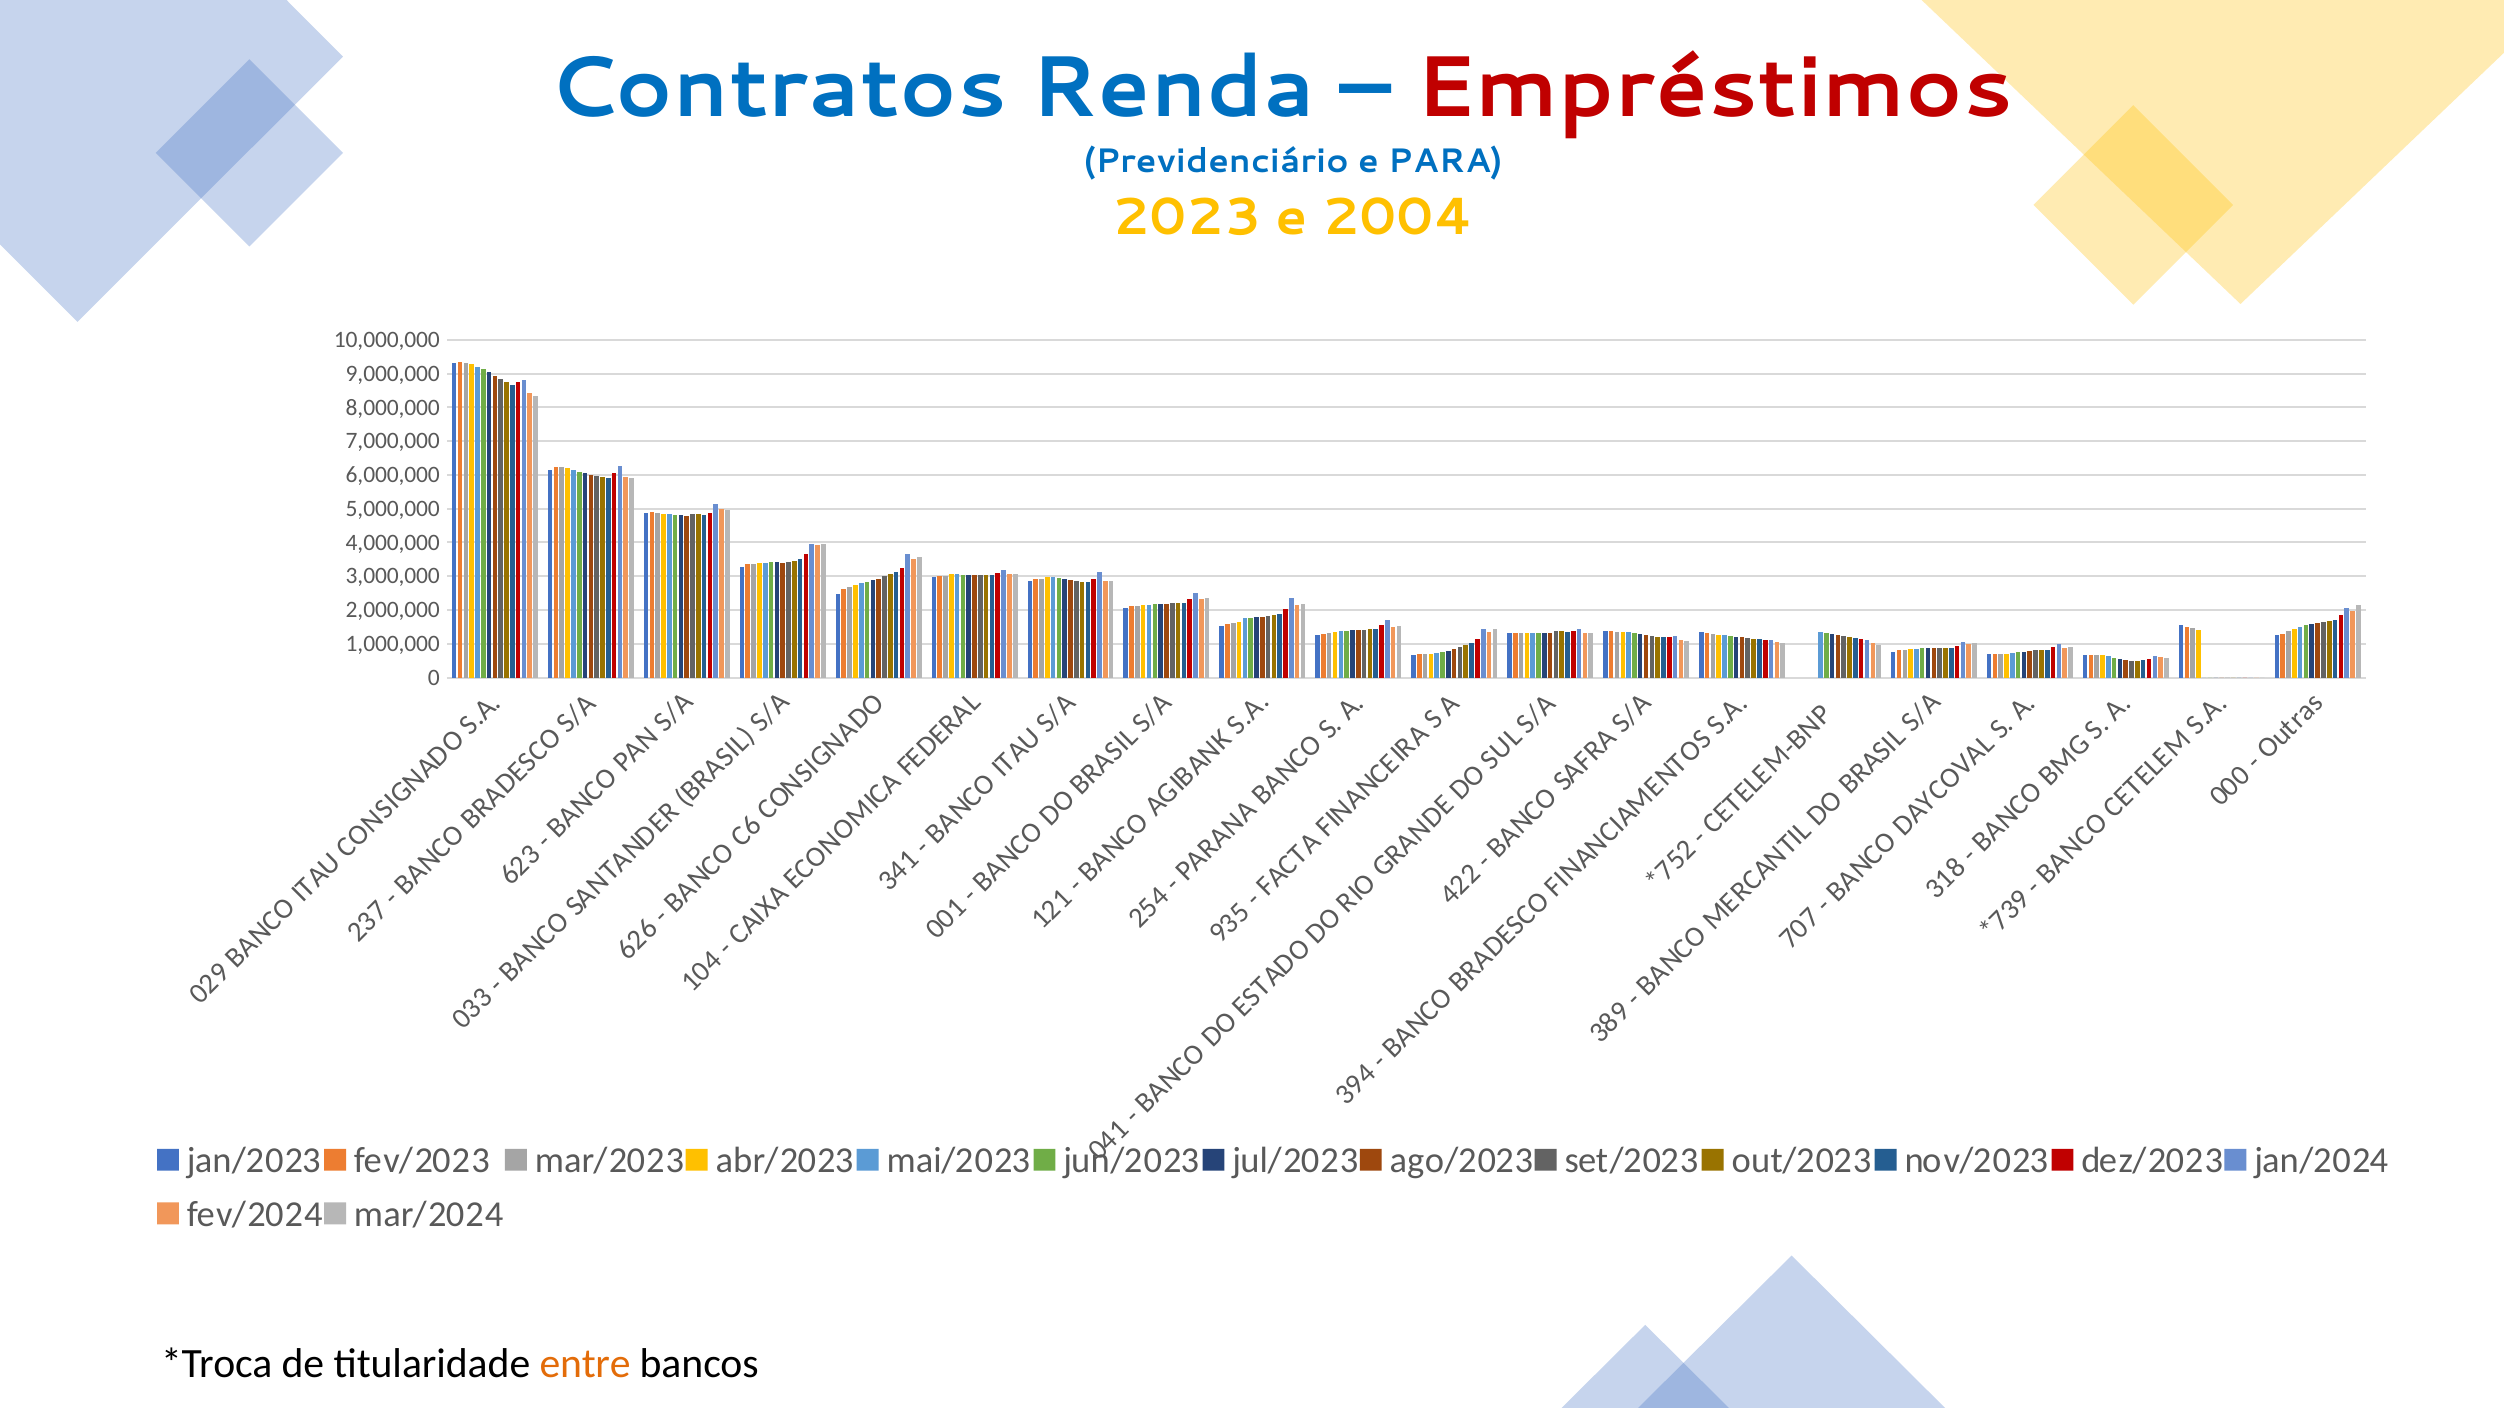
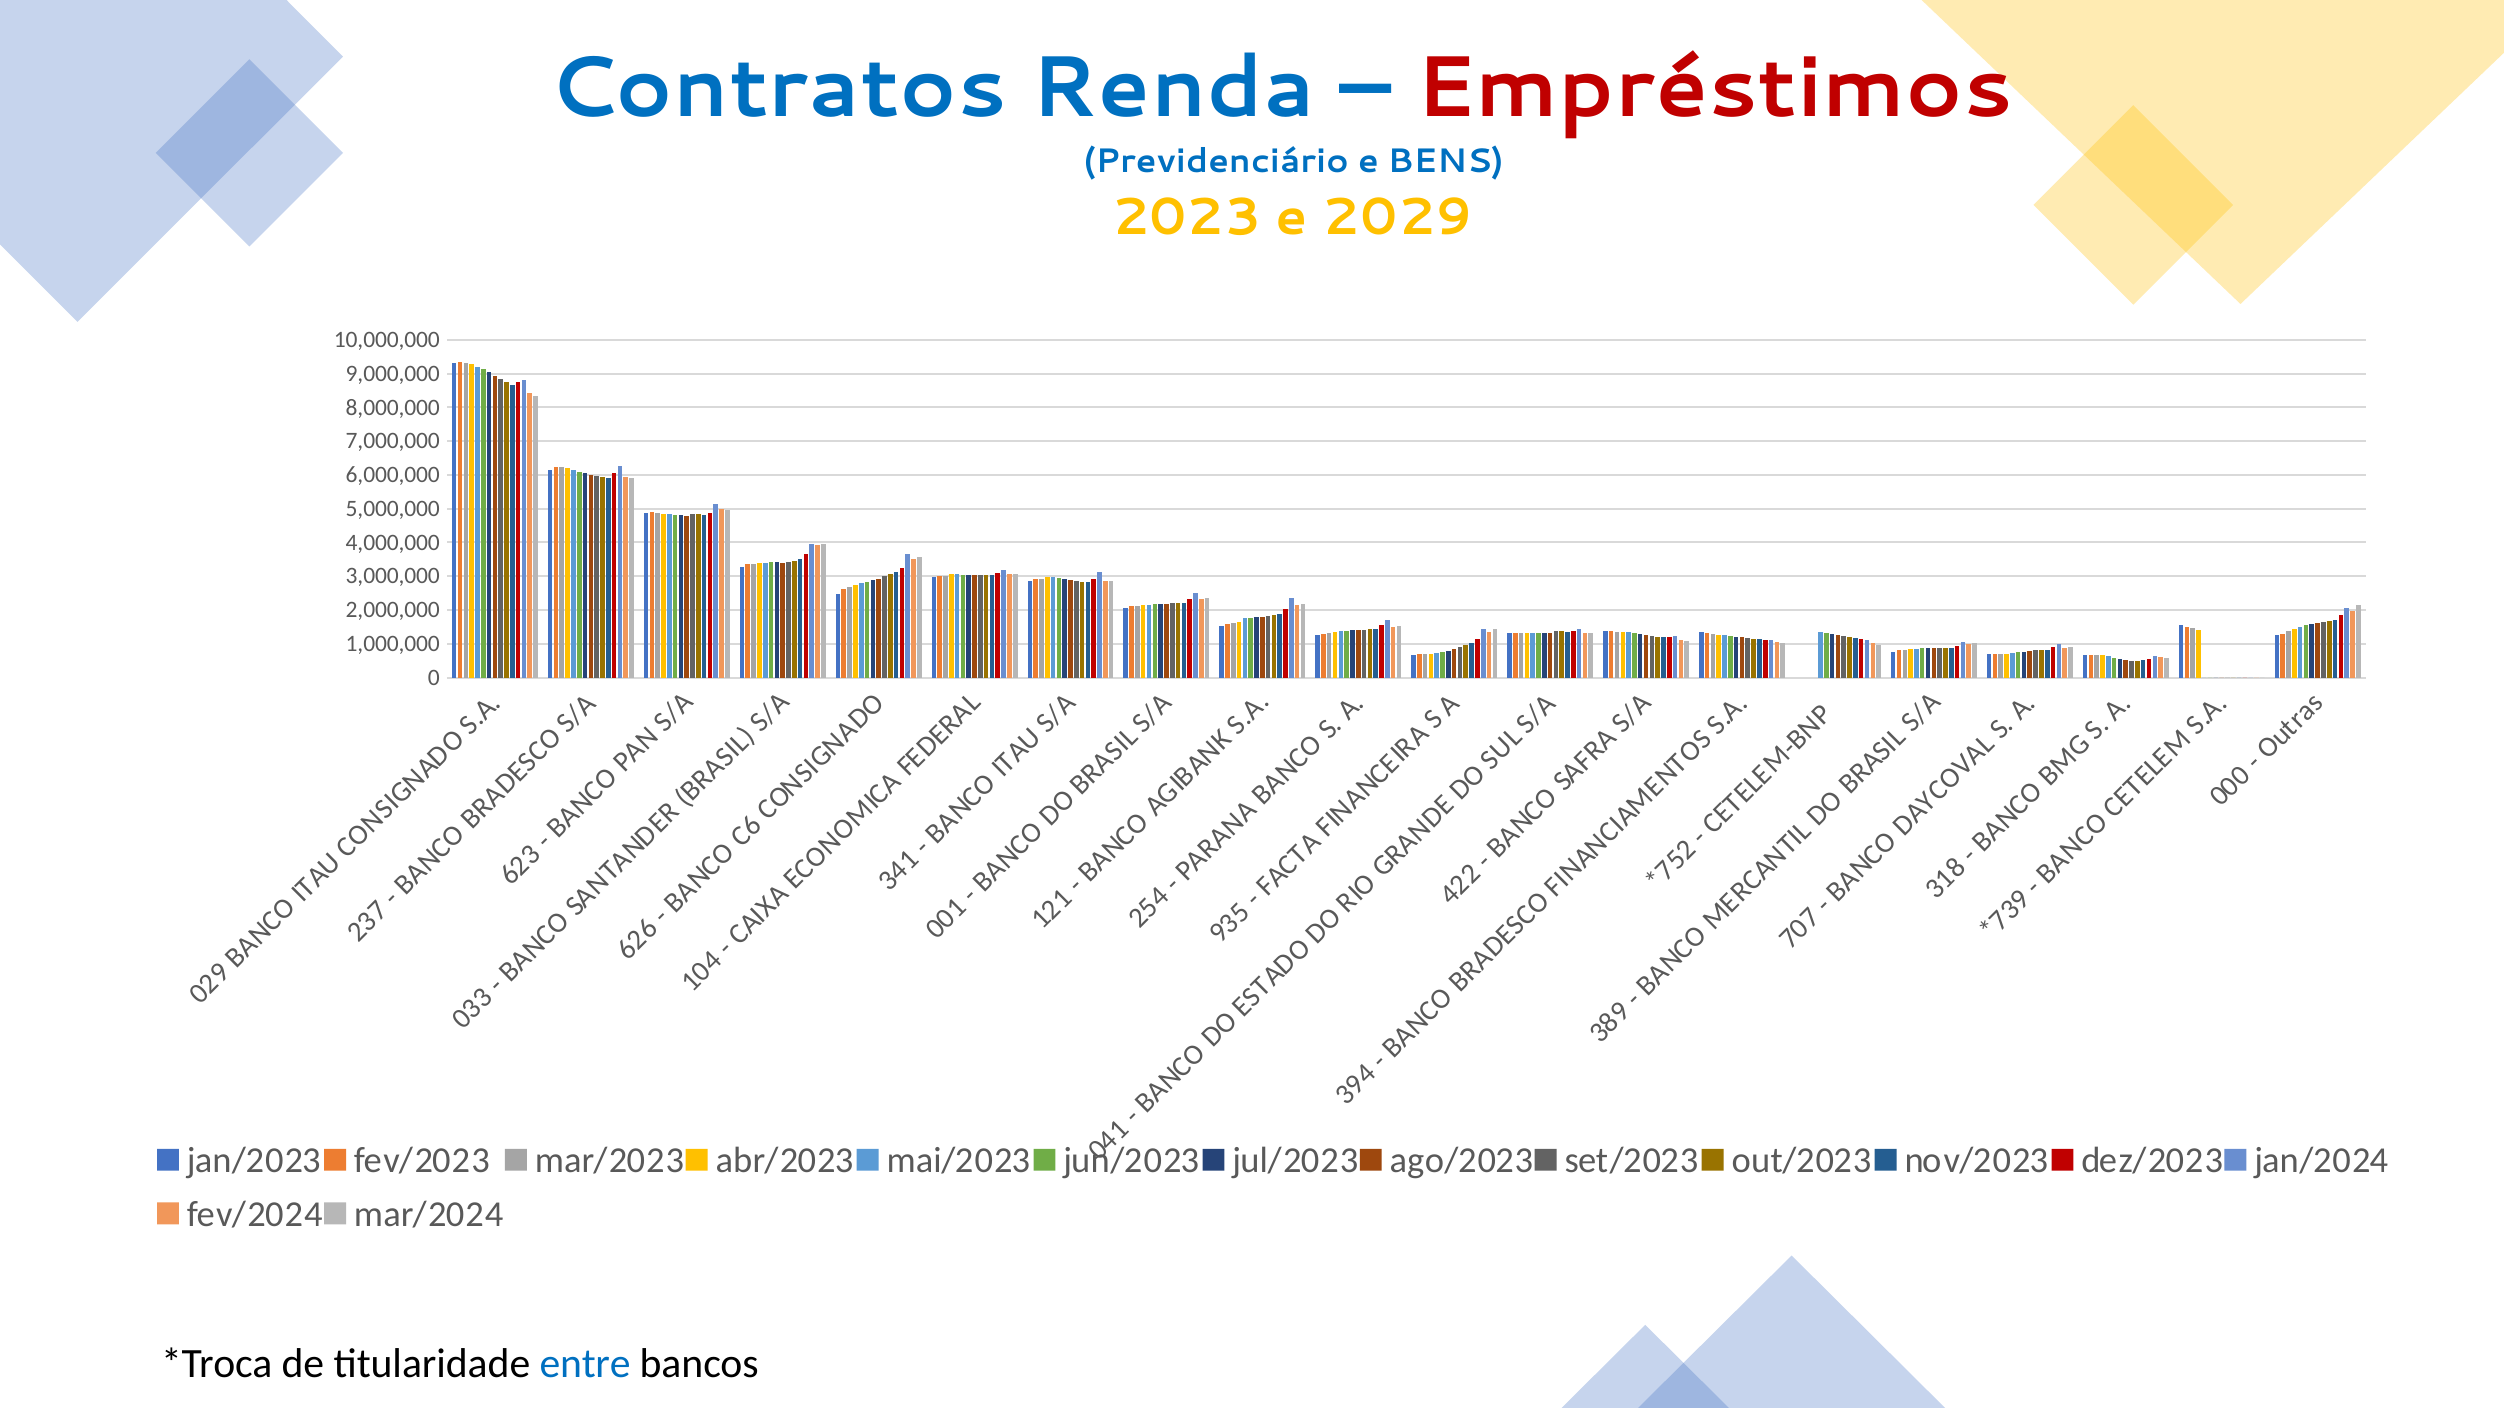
PARA: PARA -> BENS
2004: 2004 -> 2029
entre colour: orange -> blue
